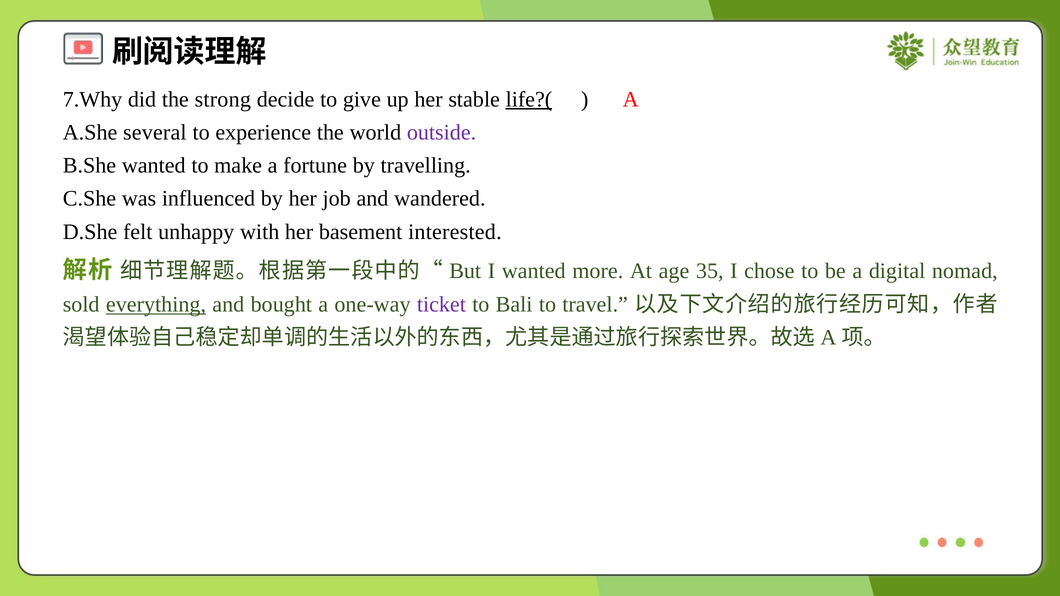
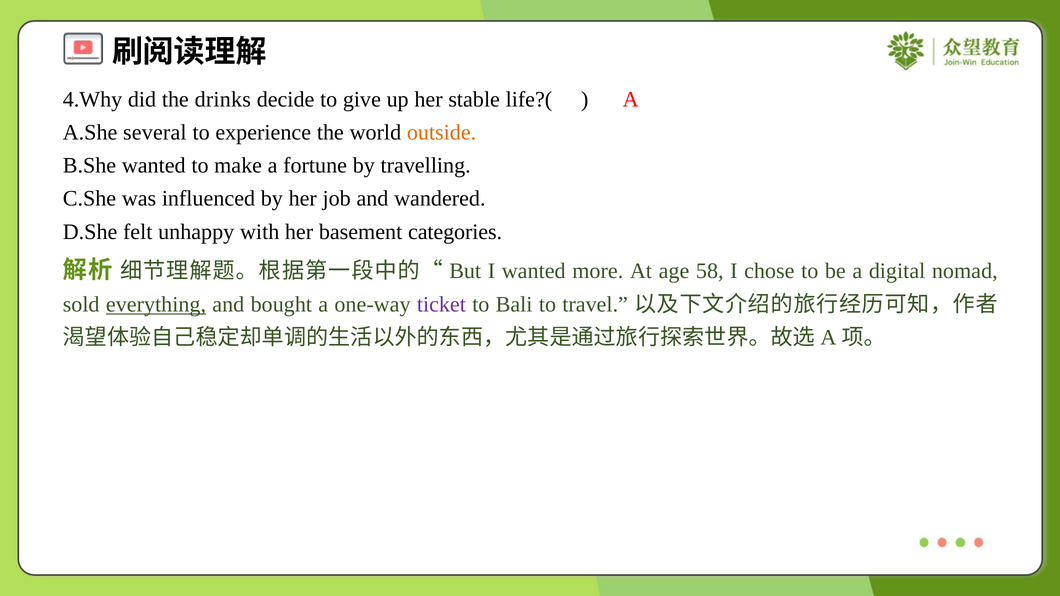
7.Why: 7.Why -> 4.Why
strong: strong -> drinks
life?( underline: present -> none
outside colour: purple -> orange
interested: interested -> categories
35: 35 -> 58
